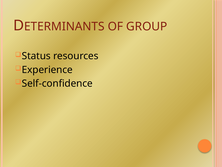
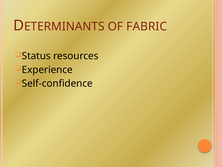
GROUP: GROUP -> FABRIC
